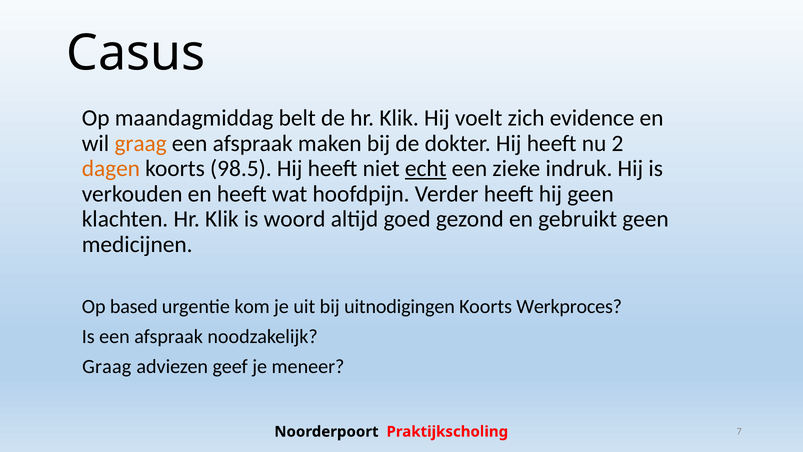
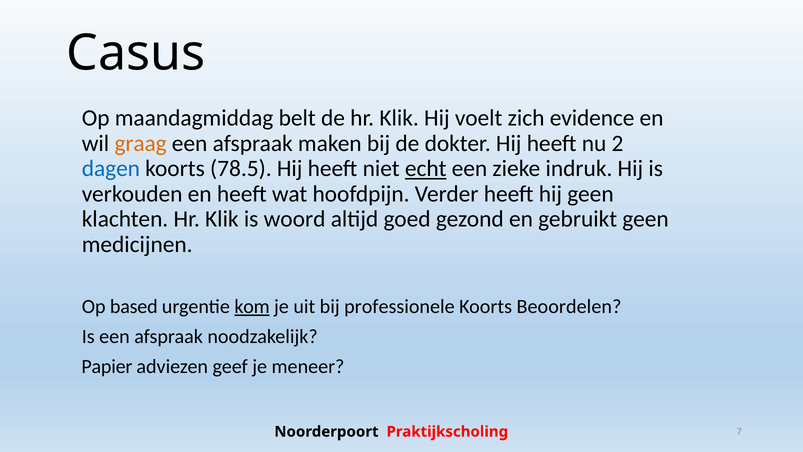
dagen colour: orange -> blue
98.5: 98.5 -> 78.5
kom underline: none -> present
uitnodigingen: uitnodigingen -> professionele
Werkproces: Werkproces -> Beoordelen
Graag at (107, 366): Graag -> Papier
